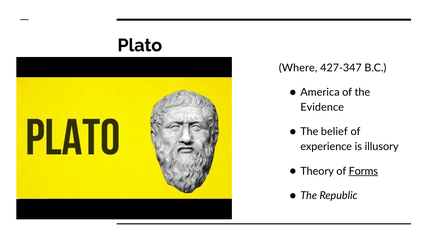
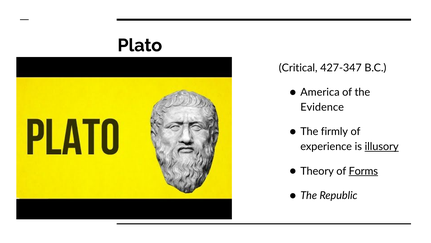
Where: Where -> Critical
belief: belief -> firmly
illusory underline: none -> present
